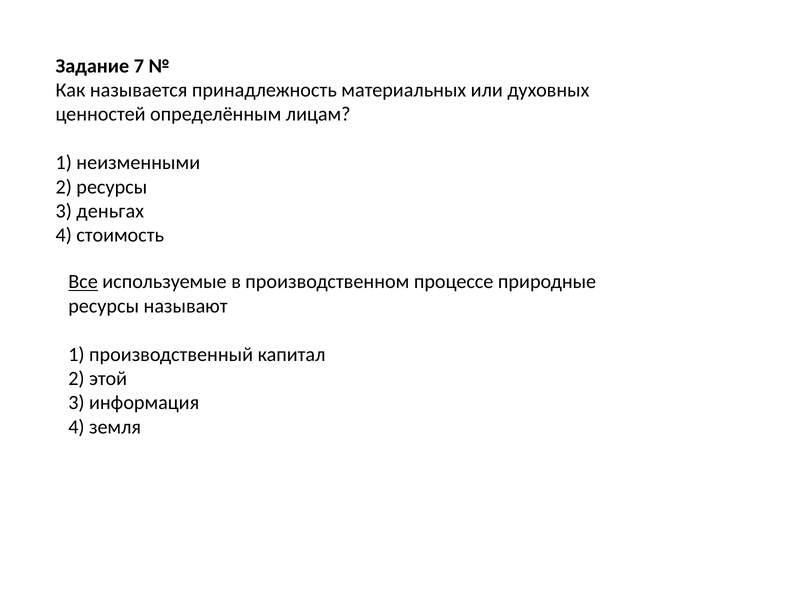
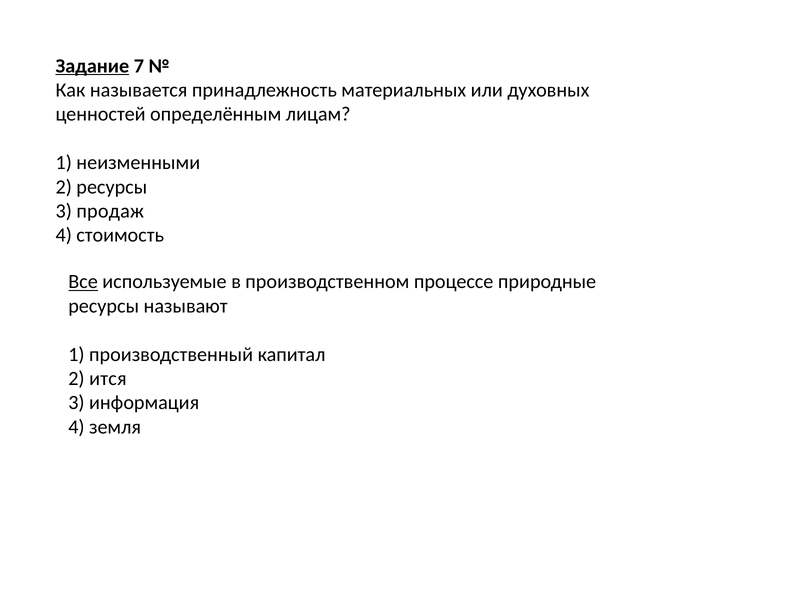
Задание underline: none -> present
деньгах: деньгах -> продаж
этой: этой -> ится
